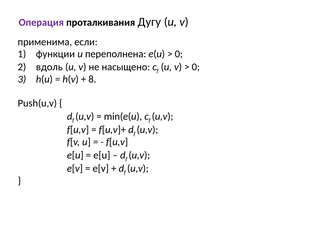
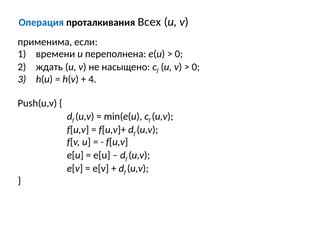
Операция colour: purple -> blue
Дугу: Дугу -> Всех
функции: функции -> времени
вдоль: вдоль -> ждать
8: 8 -> 4
